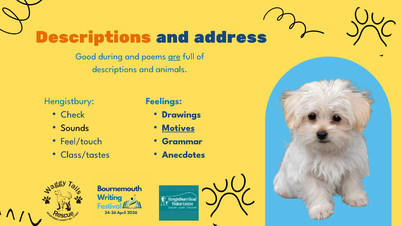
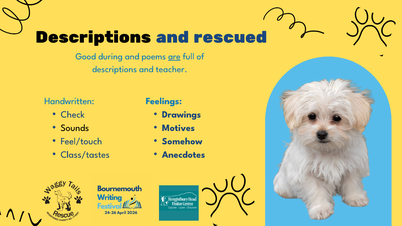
Descriptions at (93, 37) colour: orange -> black
address: address -> rescued
animals: animals -> teacher
Hengistbury: Hengistbury -> Handwritten
Motives underline: present -> none
Grammar: Grammar -> Somehow
